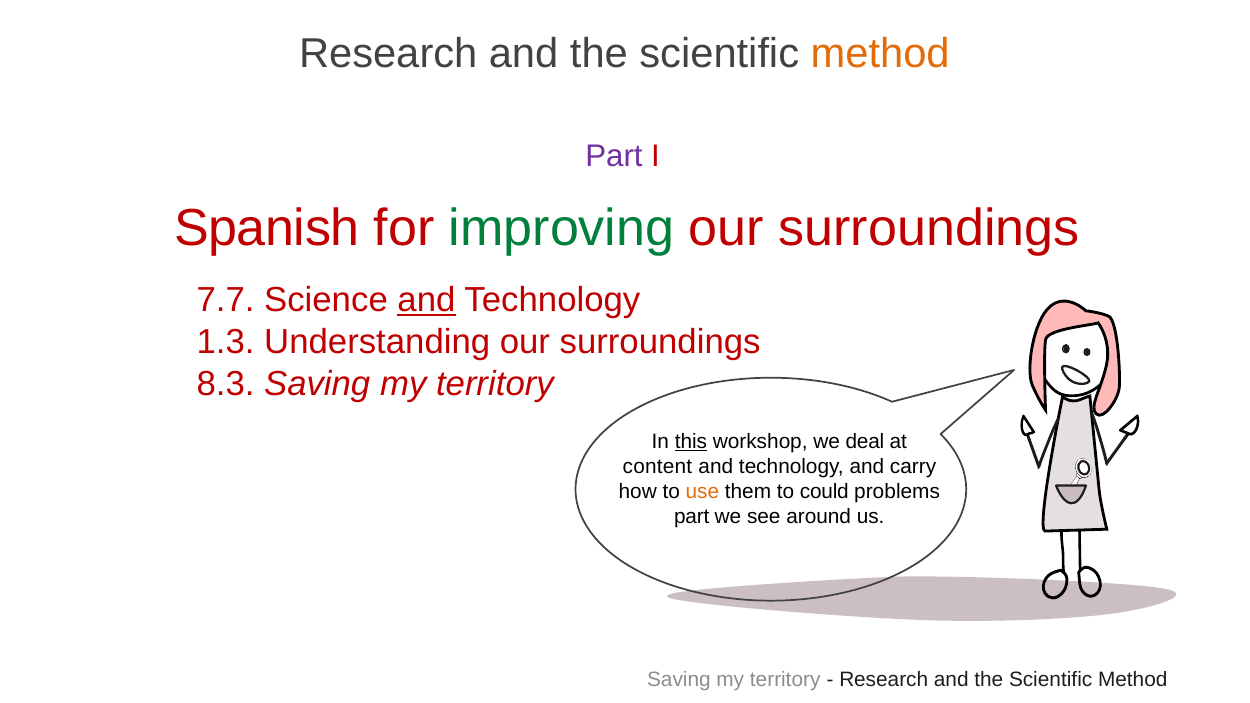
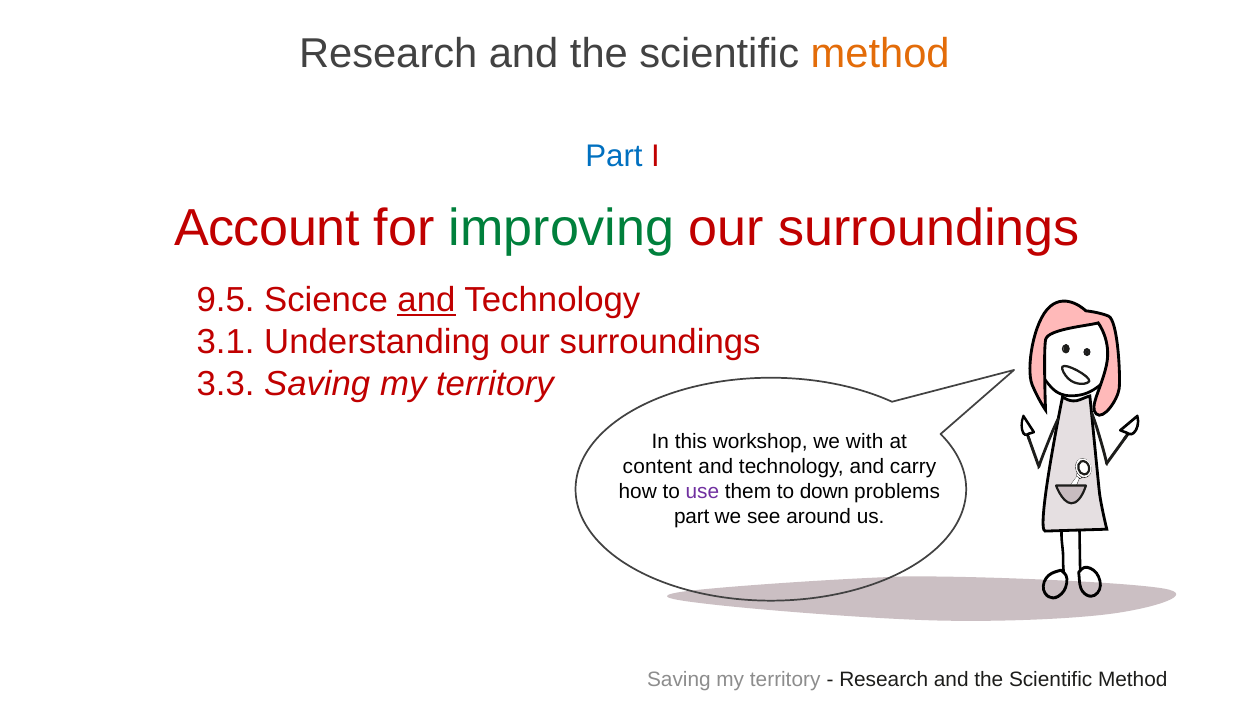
Part at (614, 156) colour: purple -> blue
Spanish: Spanish -> Account
7.7: 7.7 -> 9.5
1.3: 1.3 -> 3.1
8.3: 8.3 -> 3.3
this underline: present -> none
deal: deal -> with
use colour: orange -> purple
could: could -> down
